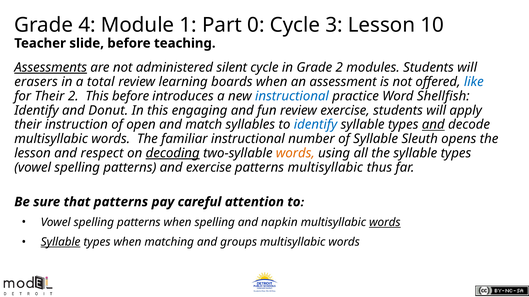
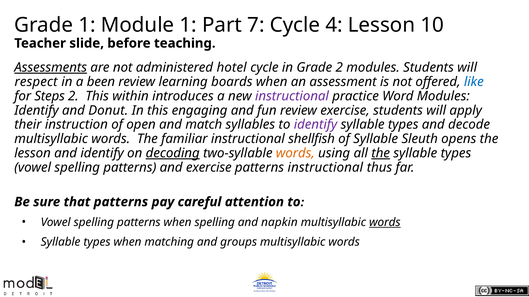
Grade 4: 4 -> 1
0: 0 -> 7
3: 3 -> 4
silent: silent -> hotel
erasers: erasers -> respect
total: total -> been
for Their: Their -> Steps
This before: before -> within
instructional at (292, 96) colour: blue -> purple
Word Shellfish: Shellfish -> Modules
identify at (315, 125) colour: blue -> purple
and at (433, 125) underline: present -> none
number: number -> shellfish
and respect: respect -> identify
the at (381, 153) underline: none -> present
patterns multisyllabic: multisyllabic -> instructional
Syllable at (61, 243) underline: present -> none
